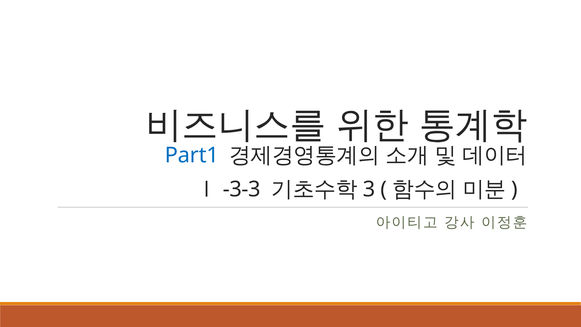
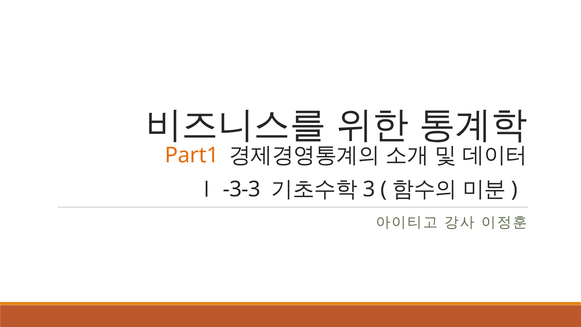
Part1 colour: blue -> orange
